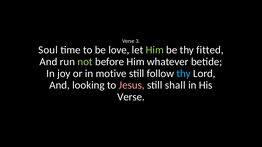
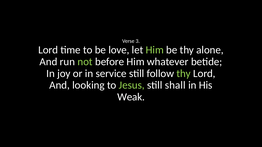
Soul at (48, 50): Soul -> Lord
fitted: fitted -> alone
motive: motive -> service
thy at (184, 74) colour: light blue -> light green
Jesus colour: pink -> light green
Verse at (131, 97): Verse -> Weak
